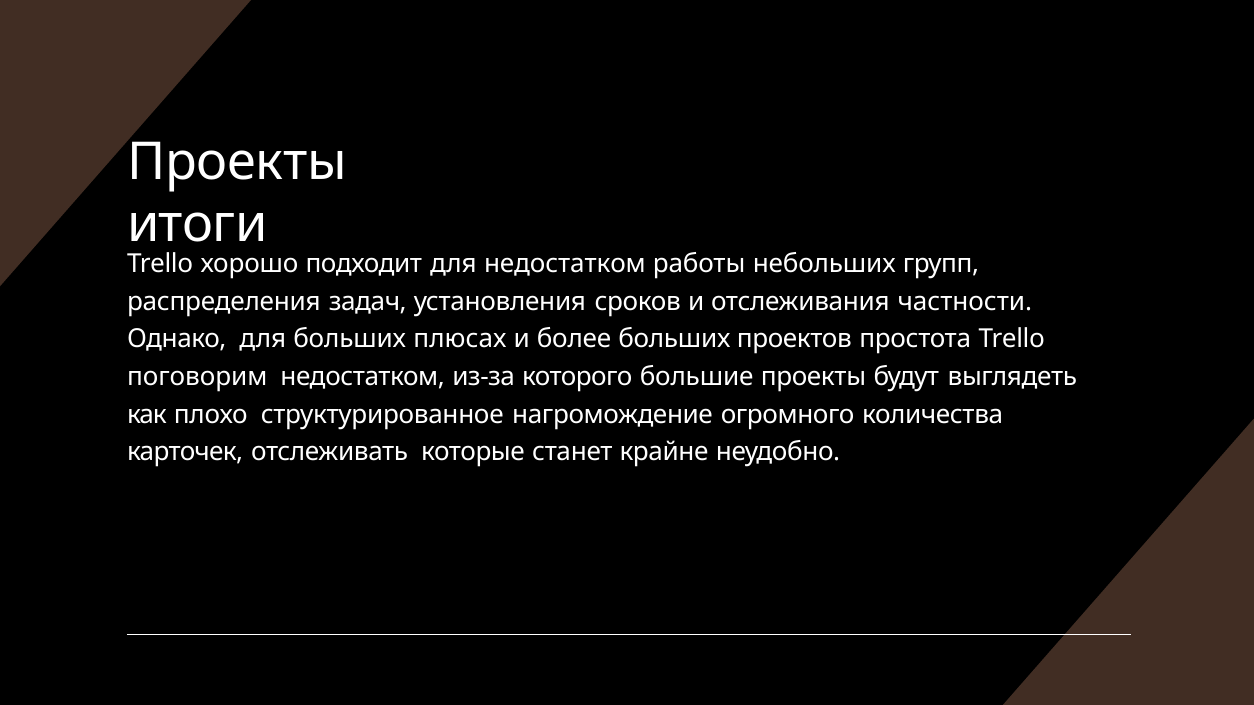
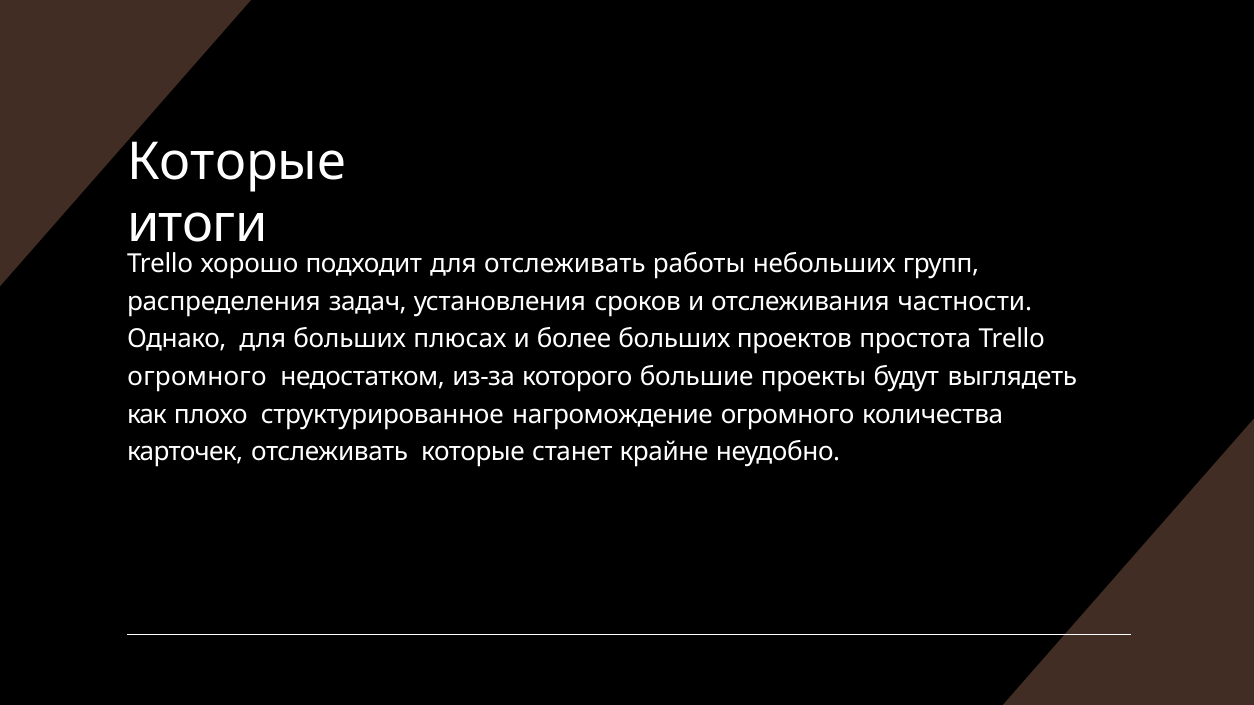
Проекты at (237, 162): Проекты -> Которые
для недостатком: недостатком -> отслеживать
поговорим at (197, 377): поговорим -> огромного
